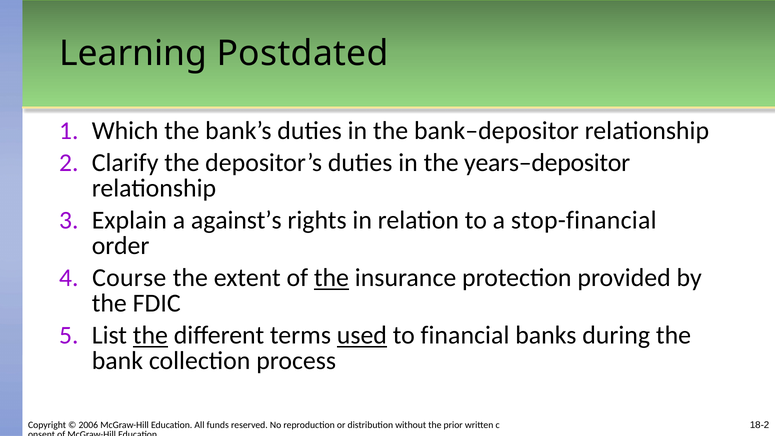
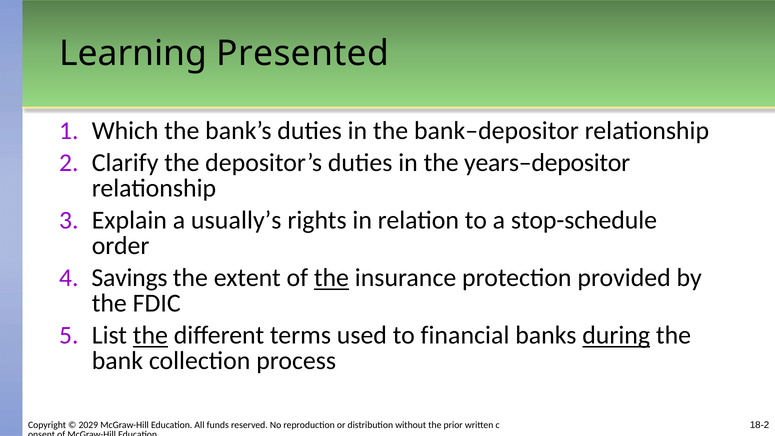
Postdated: Postdated -> Presented
against’s: against’s -> usually’s
stop-financial: stop-financial -> stop-schedule
Course: Course -> Savings
used underline: present -> none
during underline: none -> present
2006: 2006 -> 2029
